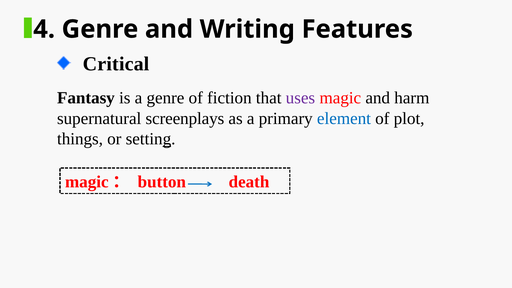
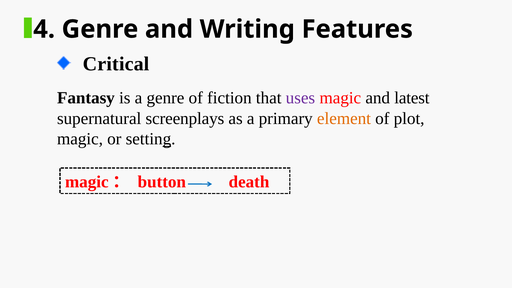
harm: harm -> latest
element colour: blue -> orange
things at (80, 139): things -> magic
